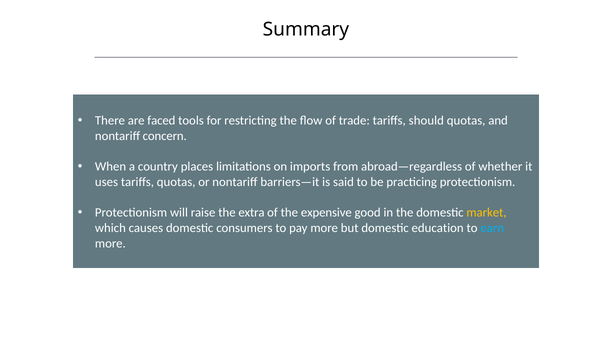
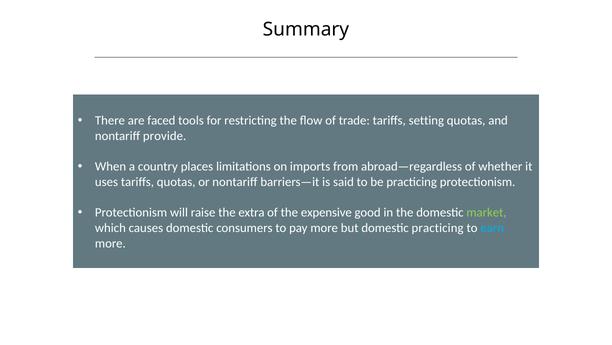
should: should -> setting
concern: concern -> provide
market colour: yellow -> light green
domestic education: education -> practicing
